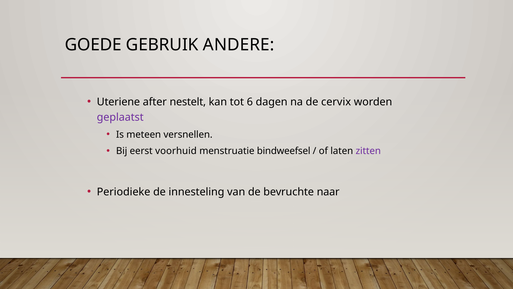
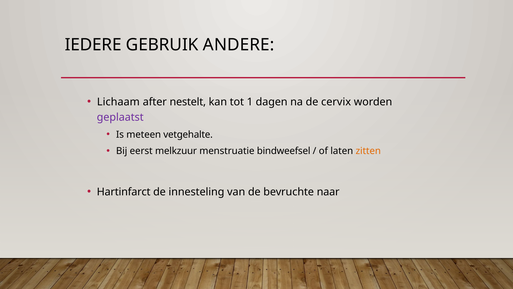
GOEDE: GOEDE -> IEDERE
Uteriene: Uteriene -> Lichaam
6: 6 -> 1
versnellen: versnellen -> vetgehalte
voorhuid: voorhuid -> melkzuur
zitten colour: purple -> orange
Periodieke: Periodieke -> Hartinfarct
